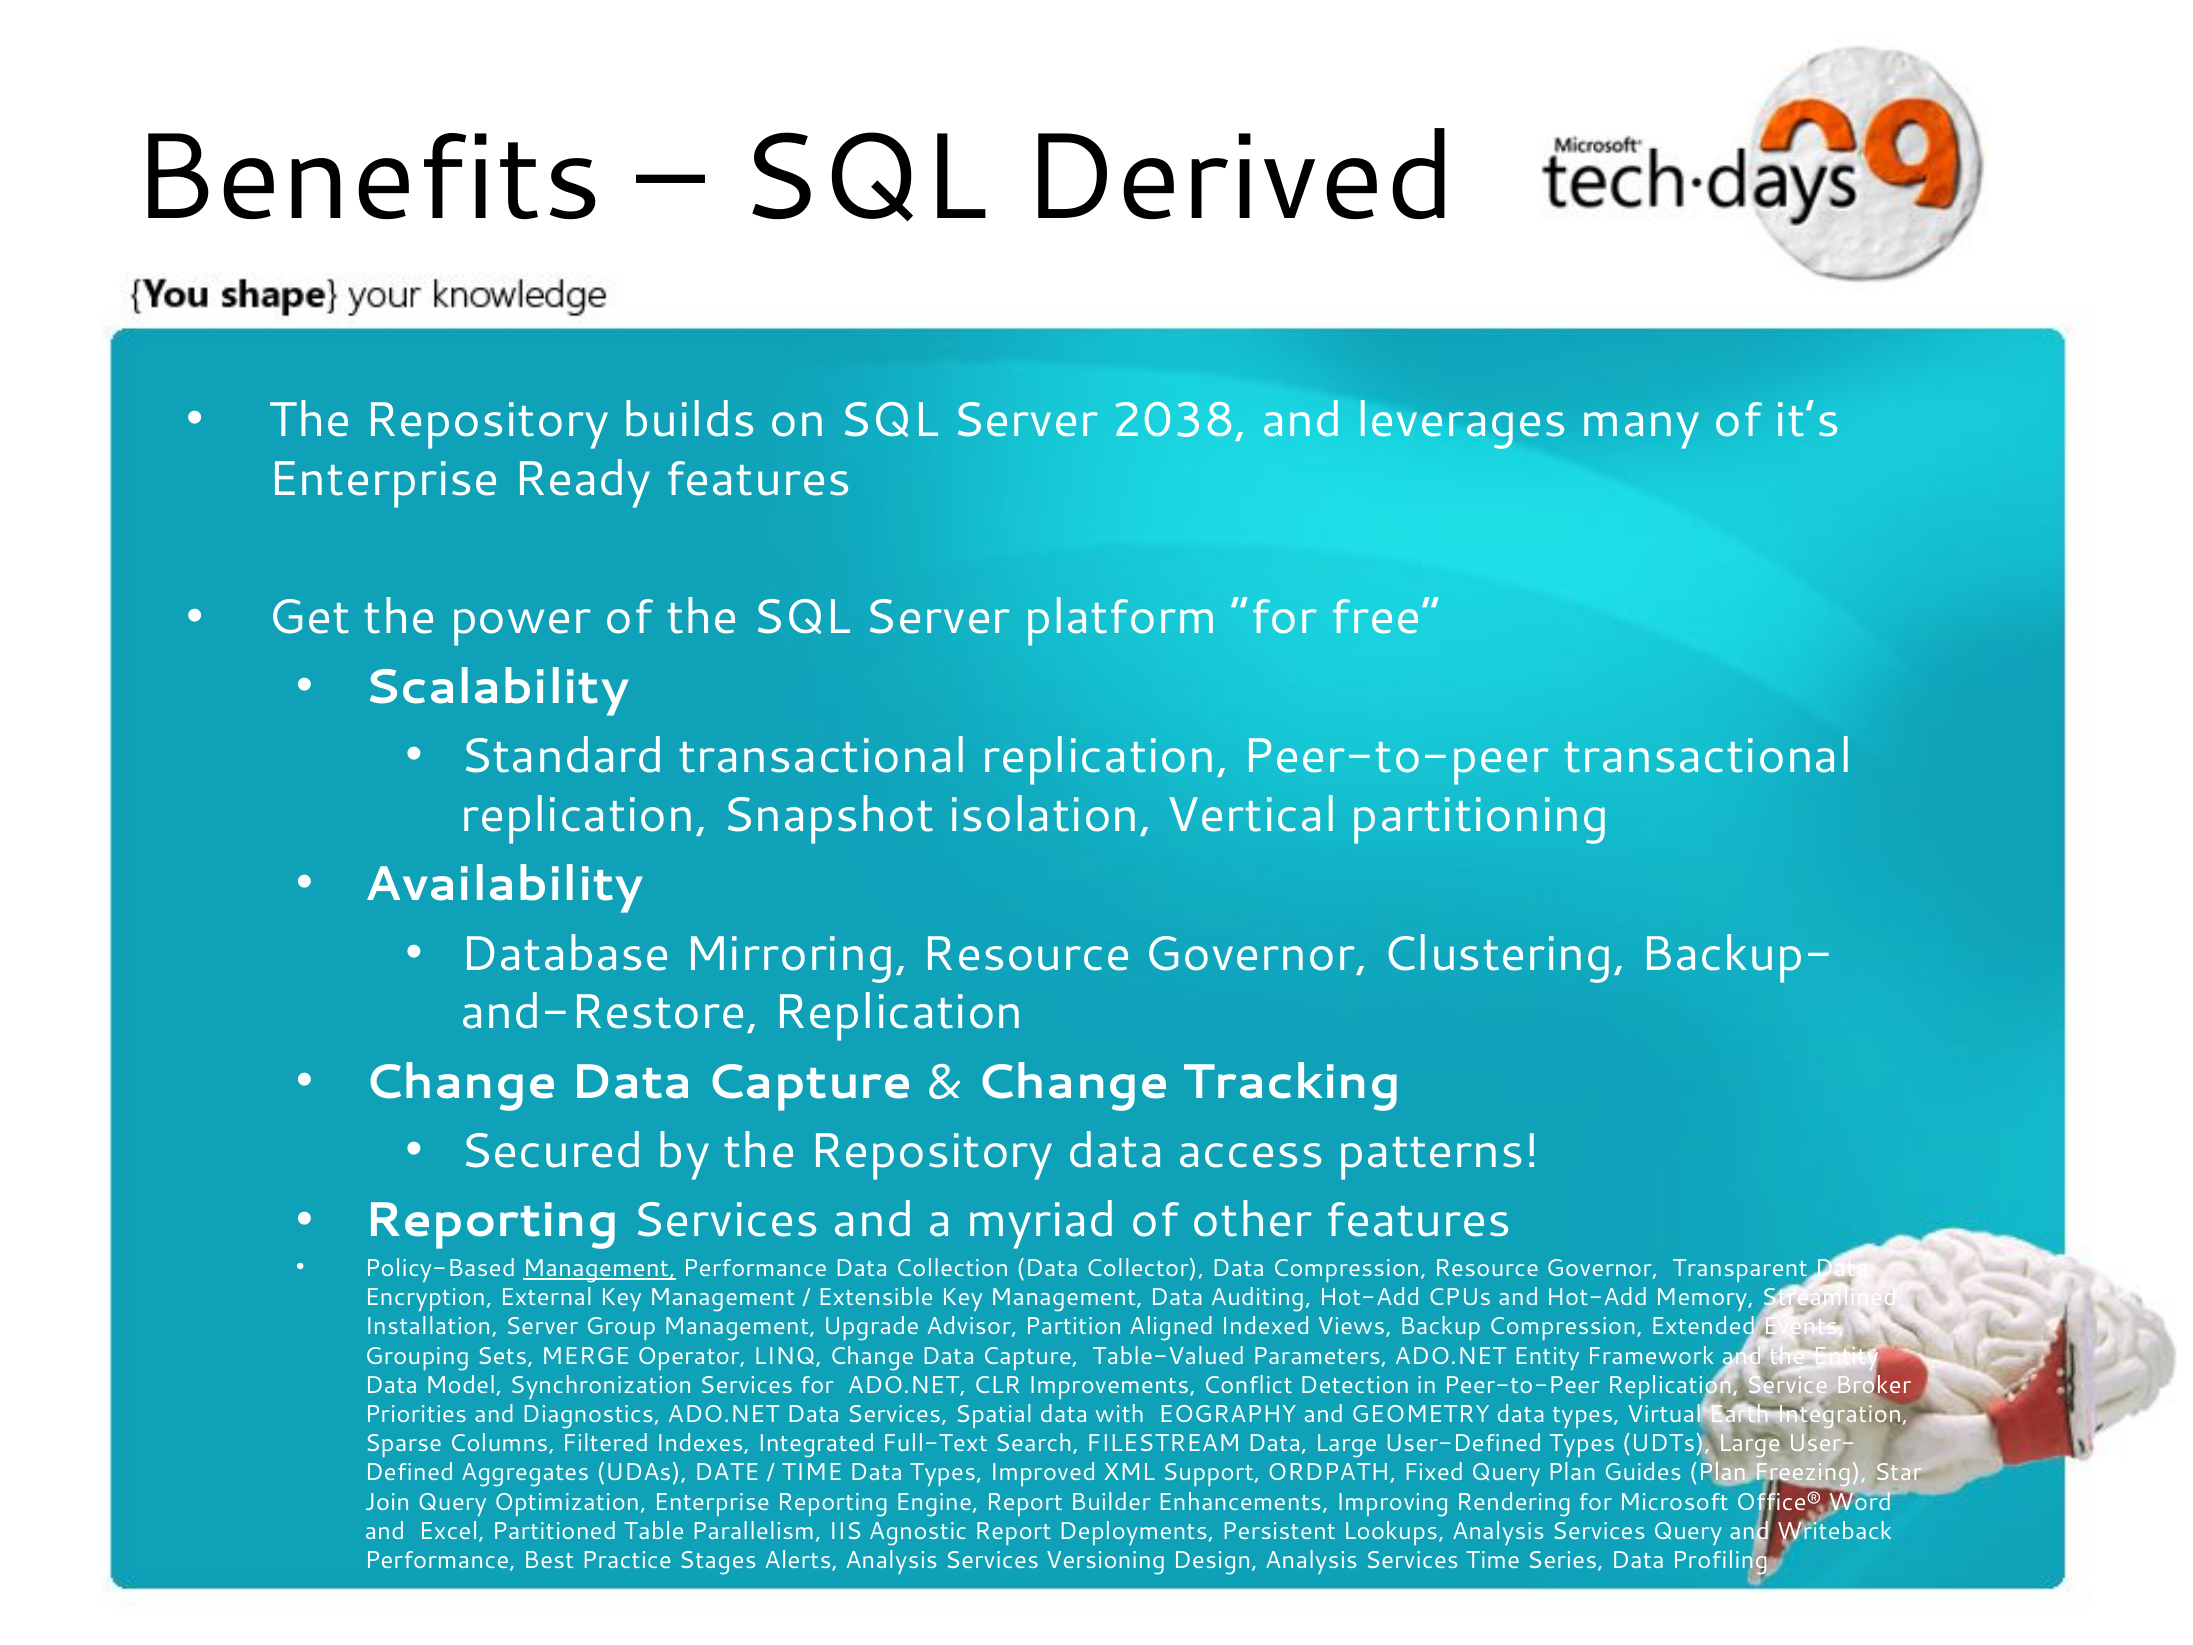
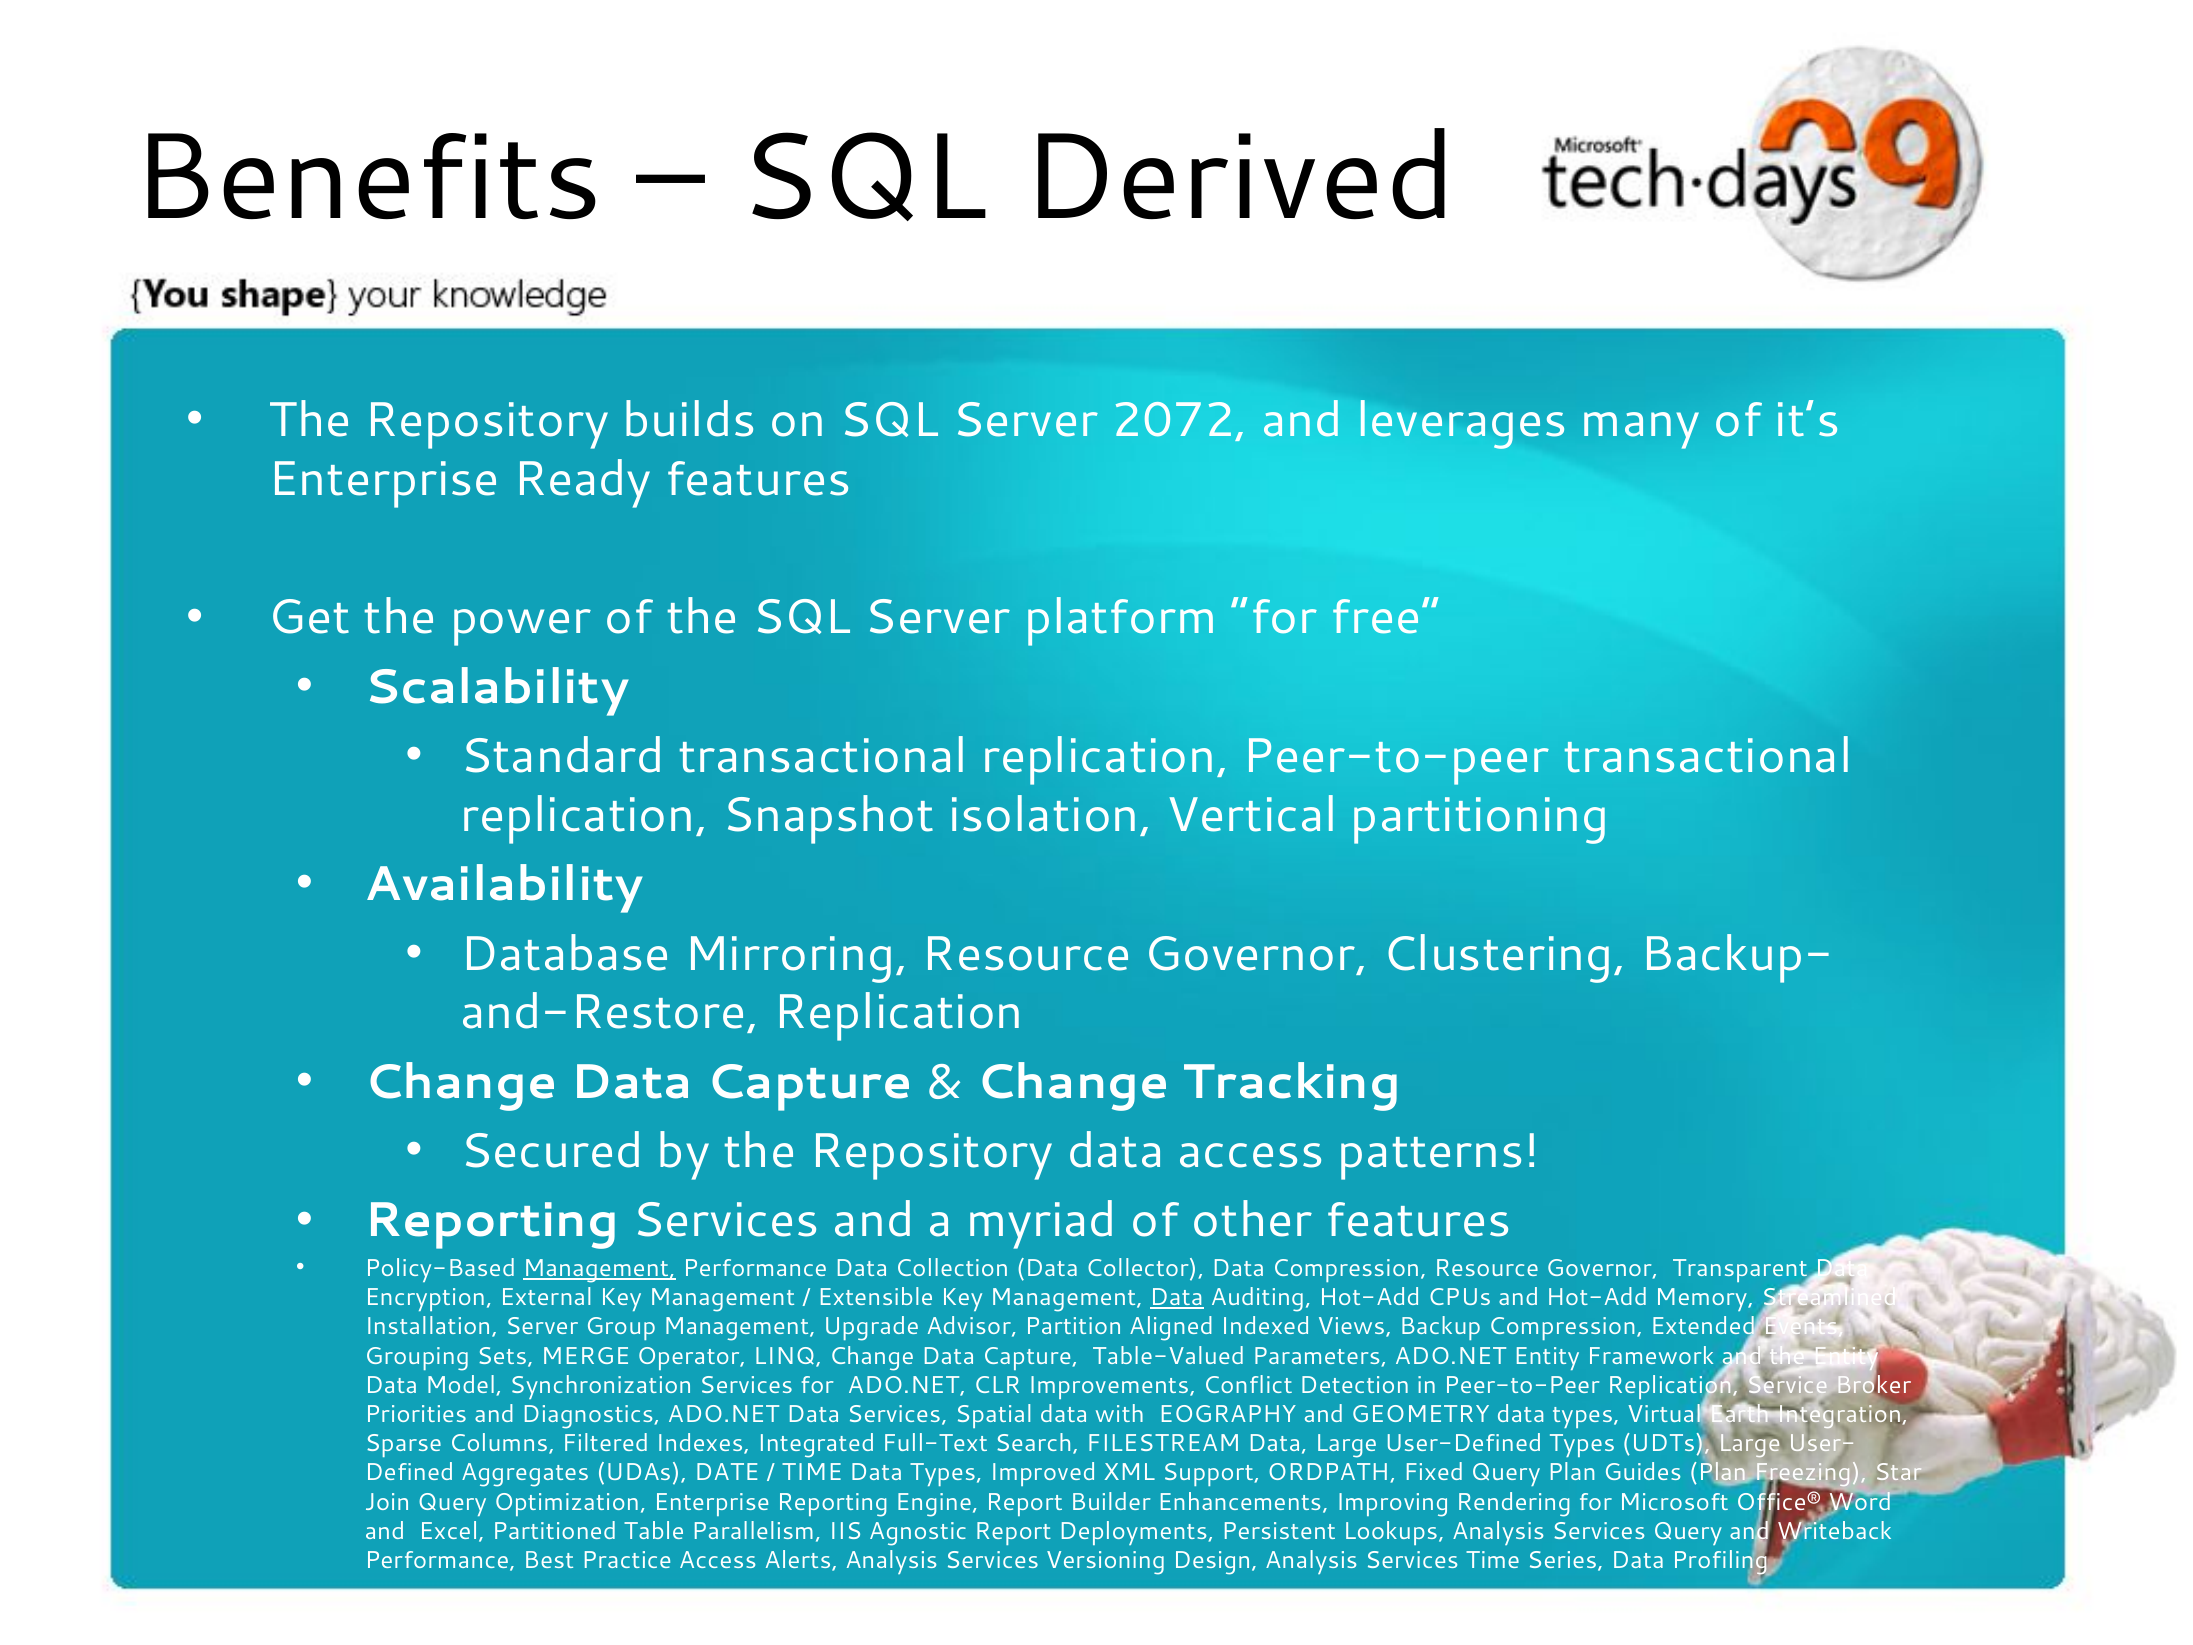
2038: 2038 -> 2072
Data at (1177, 1297) underline: none -> present
Practice Stages: Stages -> Access
